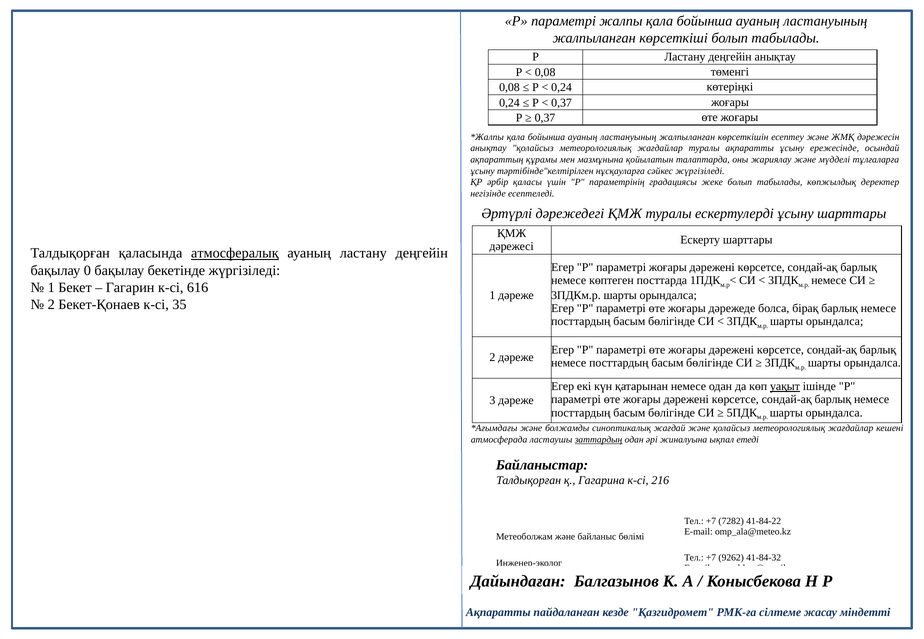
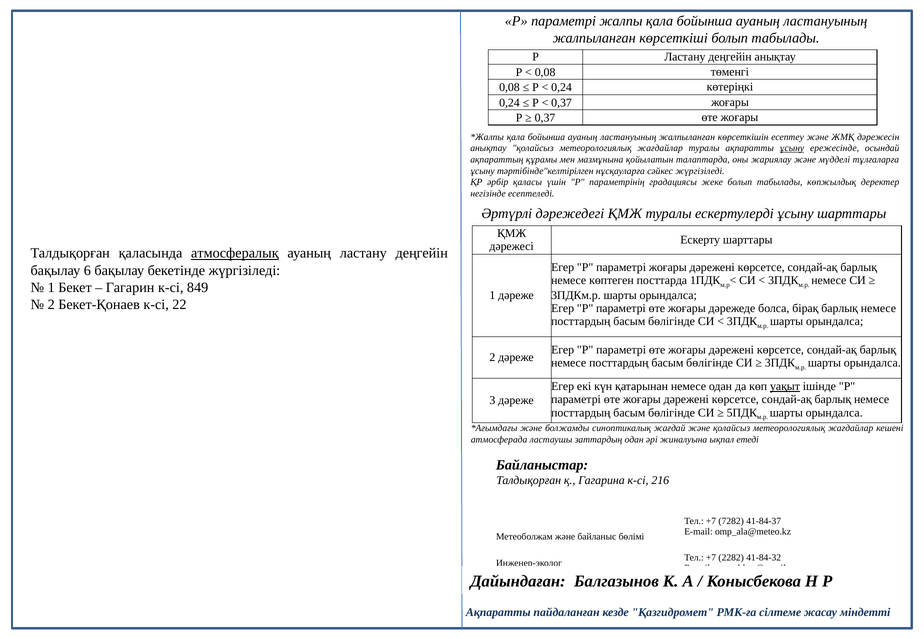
ұсыну at (792, 148) underline: none -> present
0: 0 -> 6
616: 616 -> 849
35: 35 -> 22
заттардың underline: present -> none
41-84-22: 41-84-22 -> 41-84-37
9262: 9262 -> 2282
